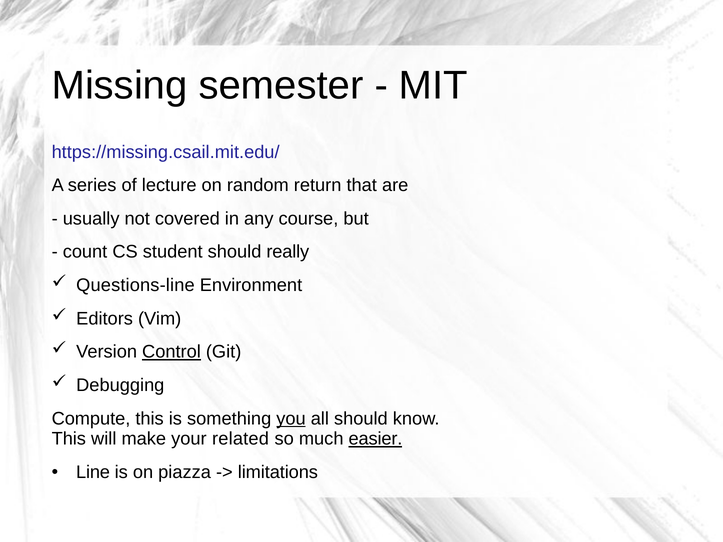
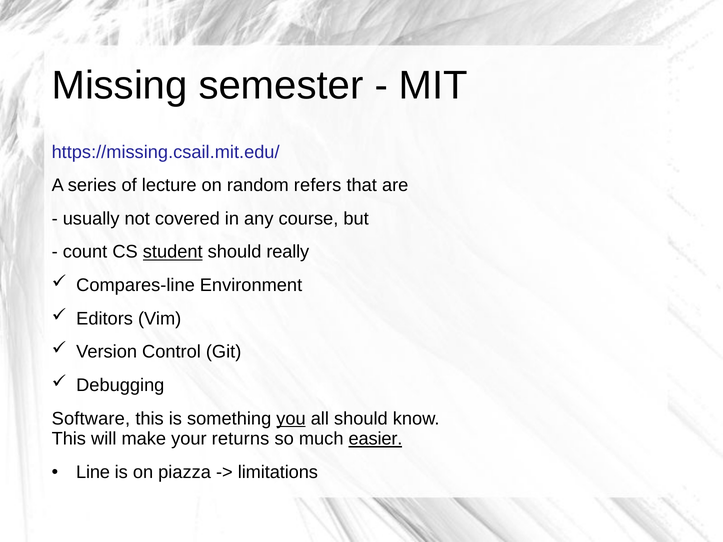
return: return -> refers
student underline: none -> present
Questions-line: Questions-line -> Compares-line
Control underline: present -> none
Compute: Compute -> Software
related: related -> returns
